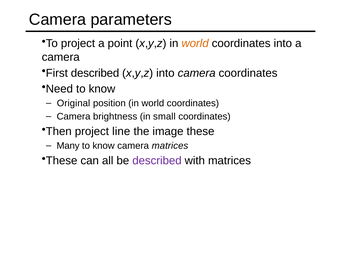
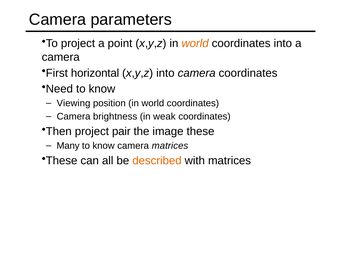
First described: described -> horizontal
Original: Original -> Viewing
small: small -> weak
line: line -> pair
described at (157, 160) colour: purple -> orange
